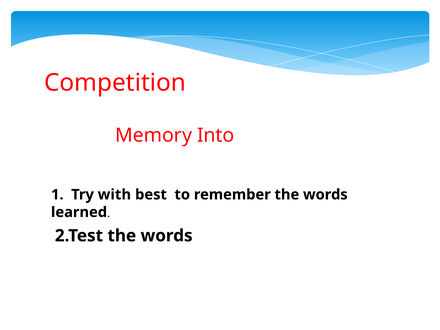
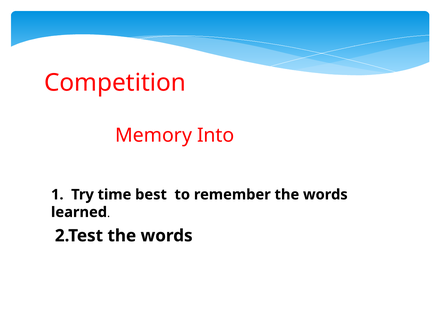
with: with -> time
